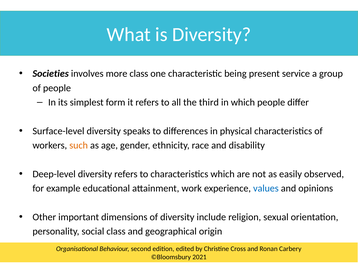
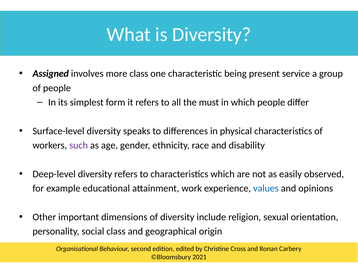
Societies: Societies -> Assigned
third: third -> must
such colour: orange -> purple
